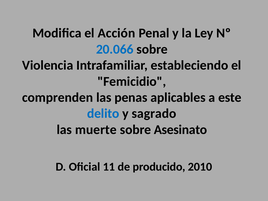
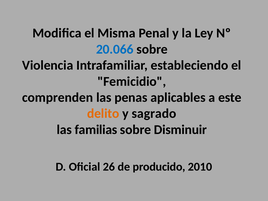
Acción: Acción -> Misma
delito colour: blue -> orange
muerte: muerte -> familias
Asesinato: Asesinato -> Disminuir
11: 11 -> 26
